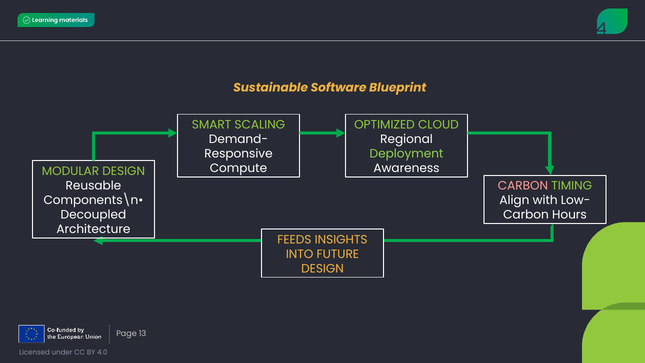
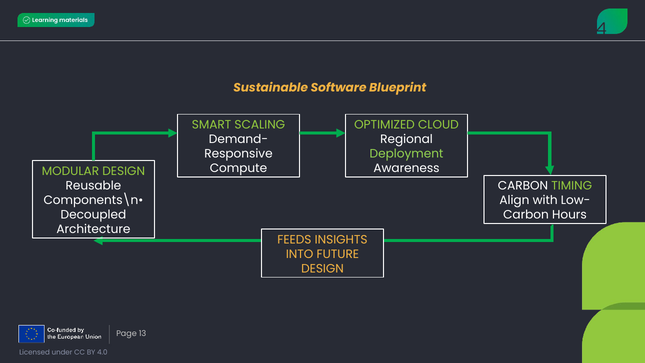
CARBON at (523, 186) colour: pink -> white
